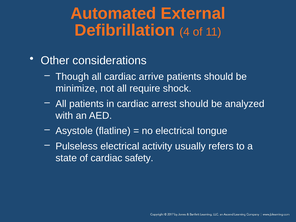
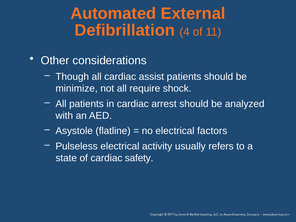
arrive: arrive -> assist
tongue: tongue -> factors
